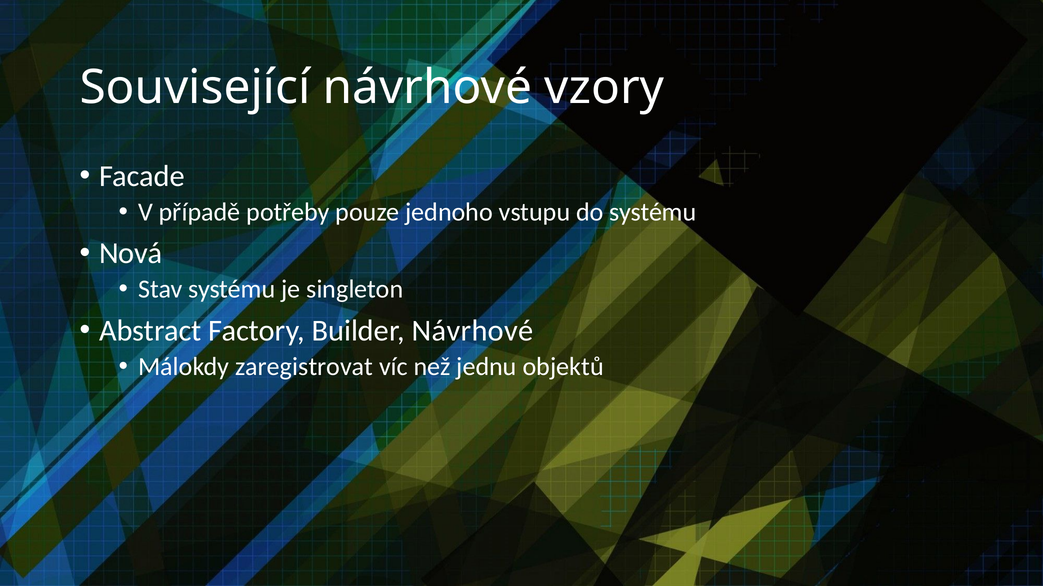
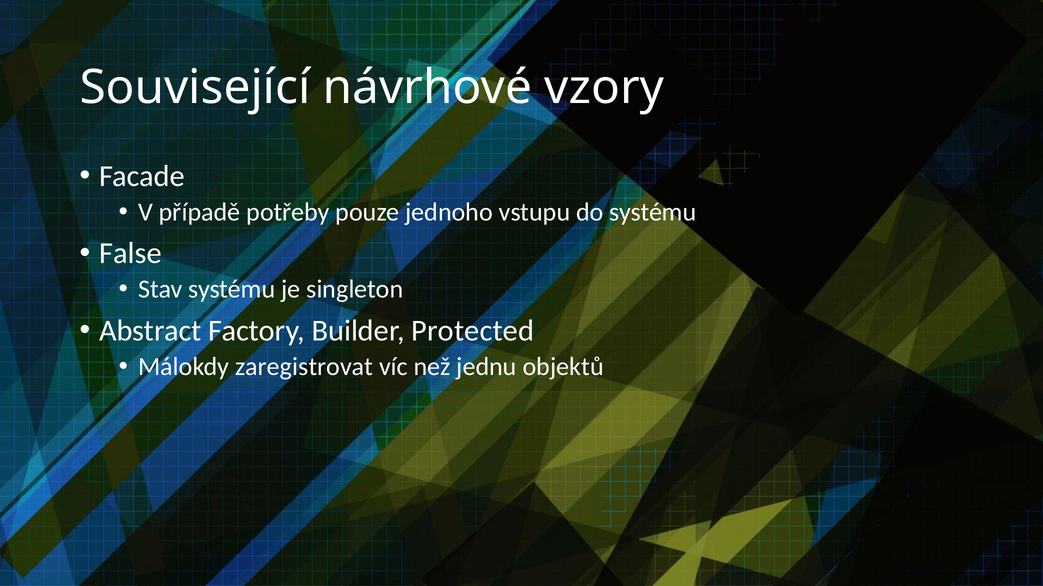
Nová: Nová -> False
Builder Návrhové: Návrhové -> Protected
